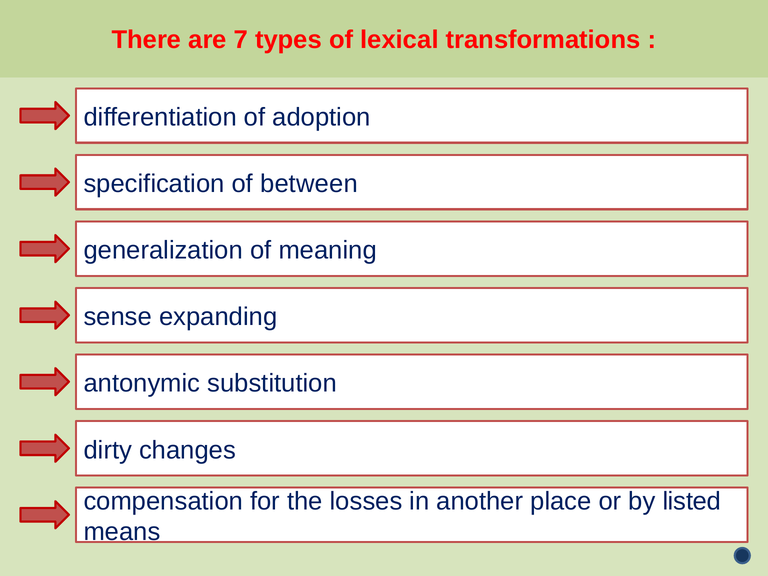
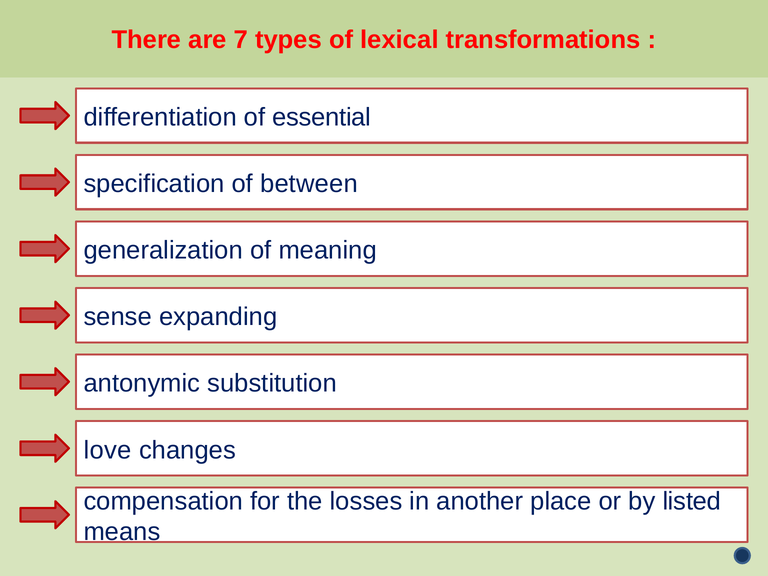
adoption: adoption -> essential
dirty: dirty -> love
